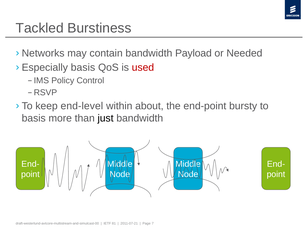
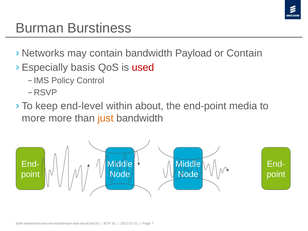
Tackled: Tackled -> Burman
or Needed: Needed -> Contain
bursty: bursty -> media
basis at (34, 118): basis -> more
just colour: black -> orange
